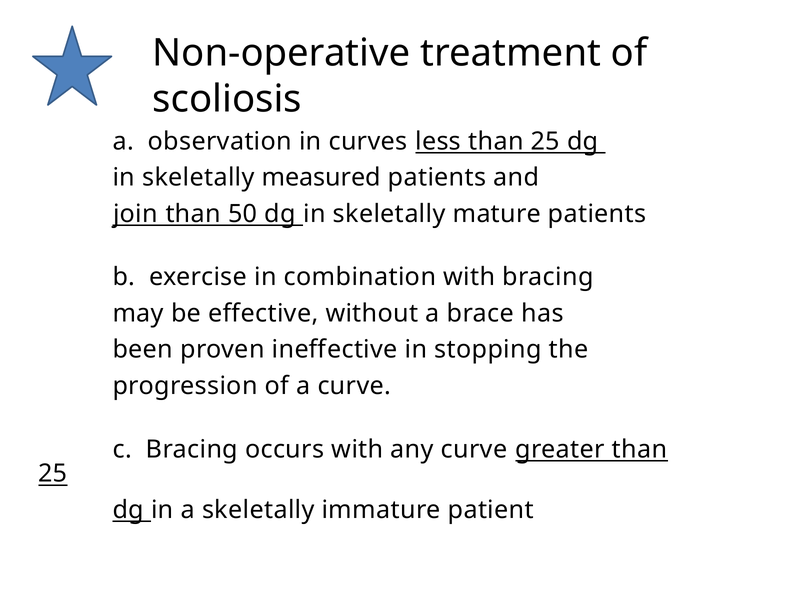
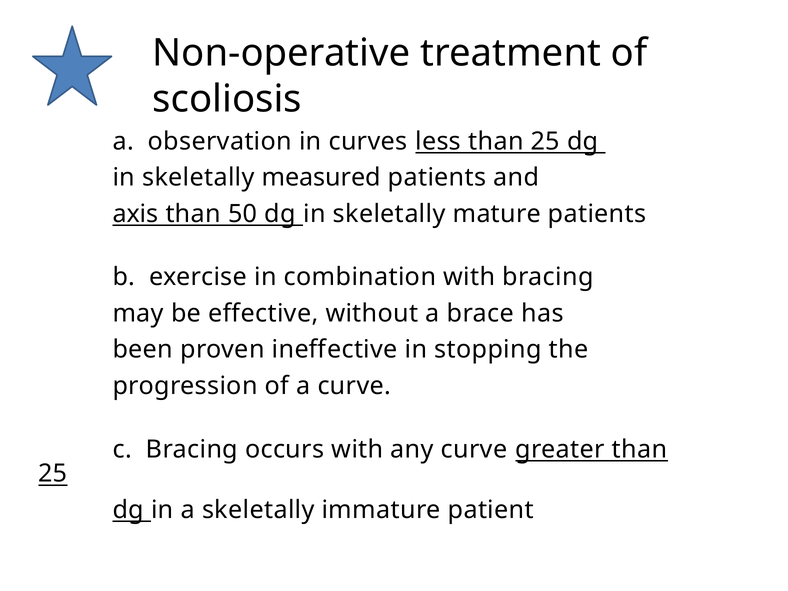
join: join -> axis
